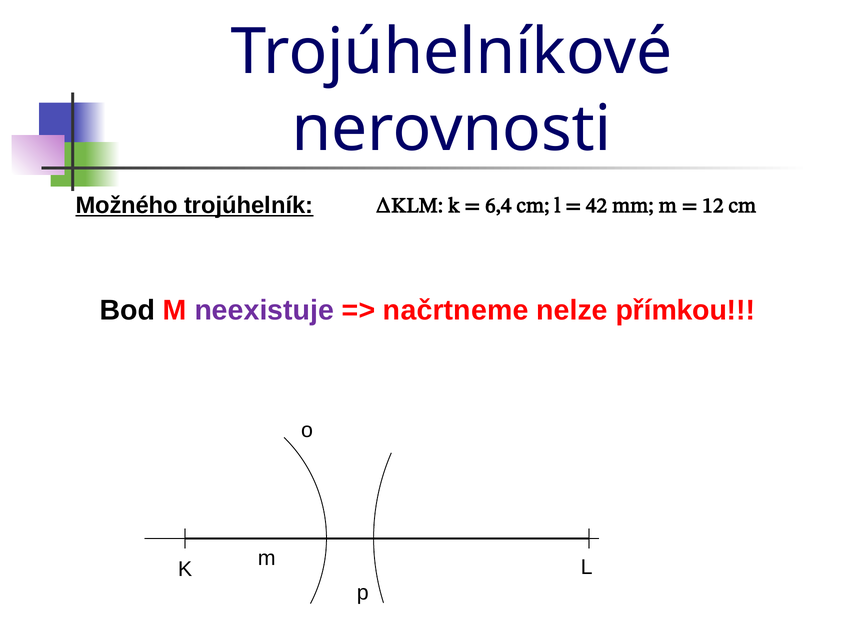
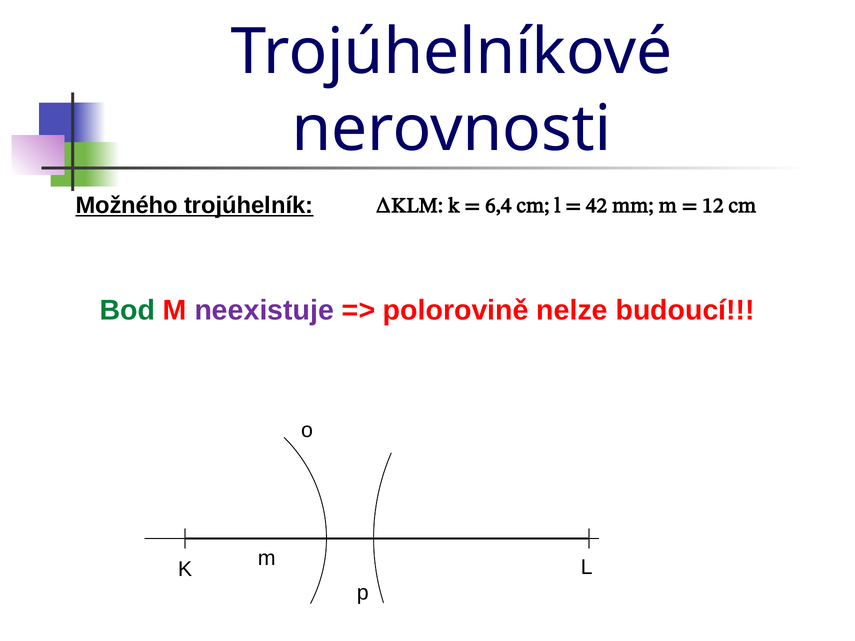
Bod colour: black -> green
načrtneme: načrtneme -> polorovině
přímkou: přímkou -> budoucí
